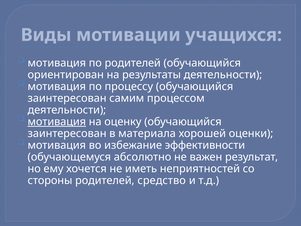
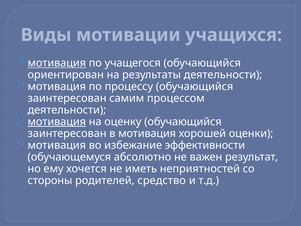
мотивация at (57, 63) underline: none -> present
по родителей: родителей -> учащегося
в материала: материала -> мотивация
